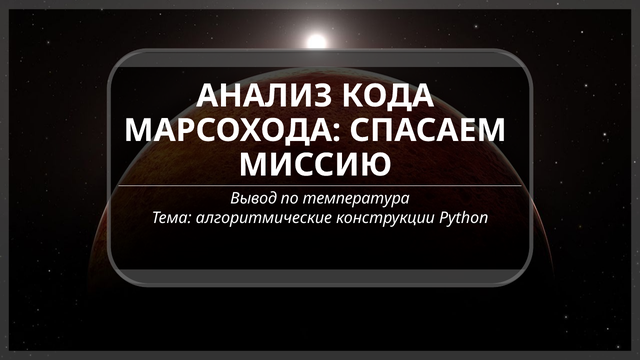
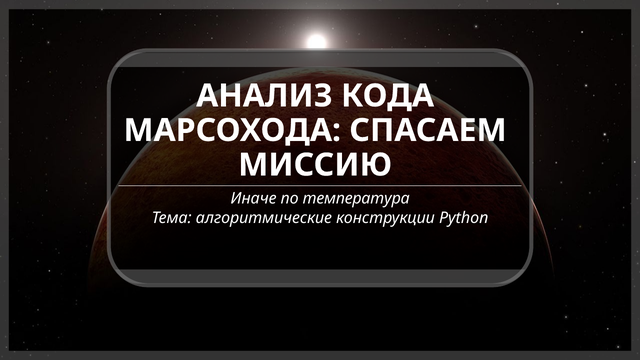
Вывод: Вывод -> Иначе
